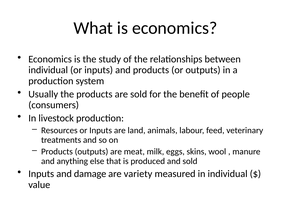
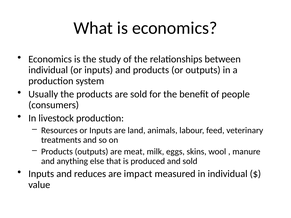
damage: damage -> reduces
variety: variety -> impact
